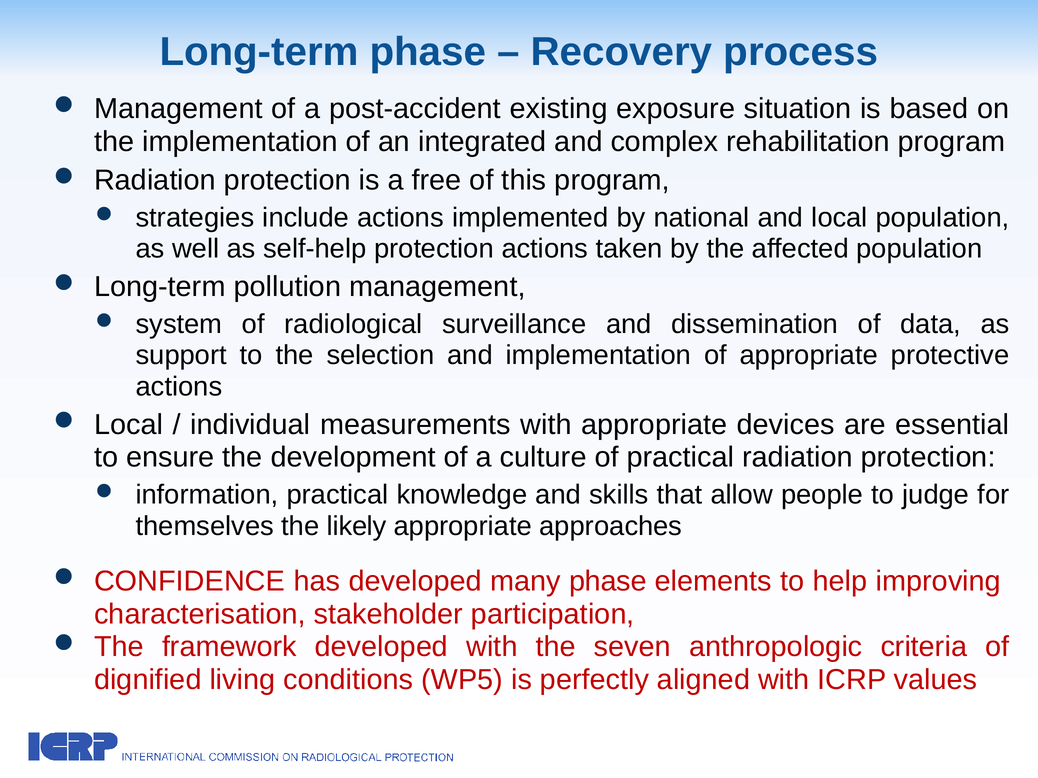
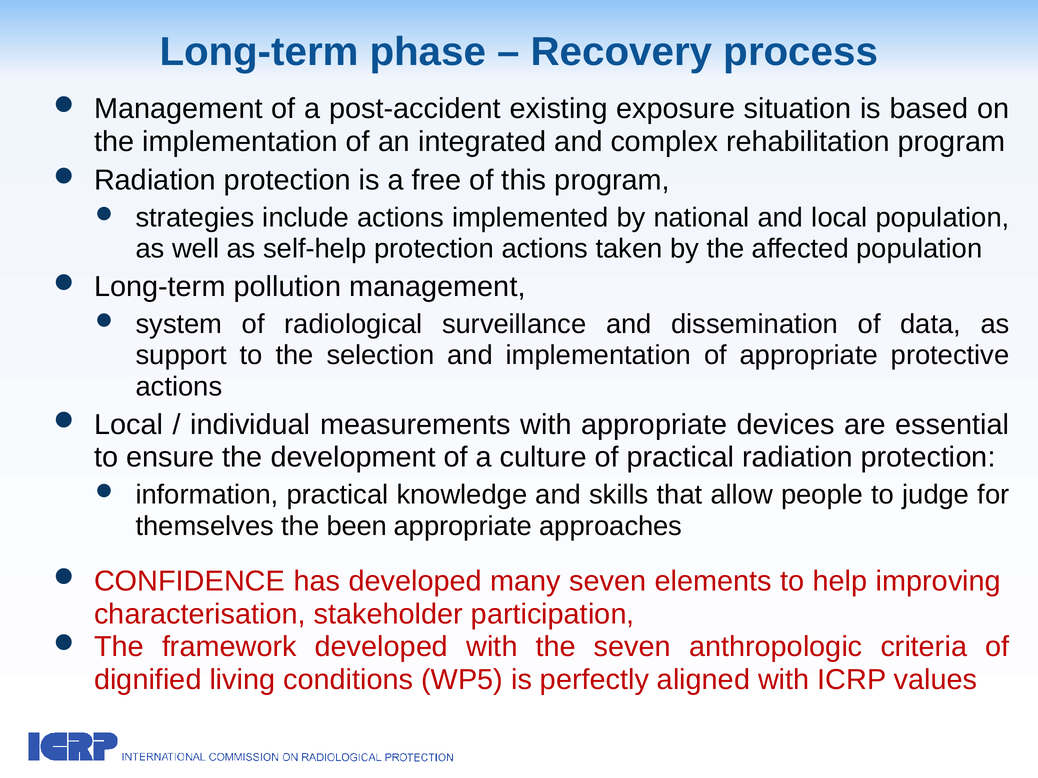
likely: likely -> been
many phase: phase -> seven
